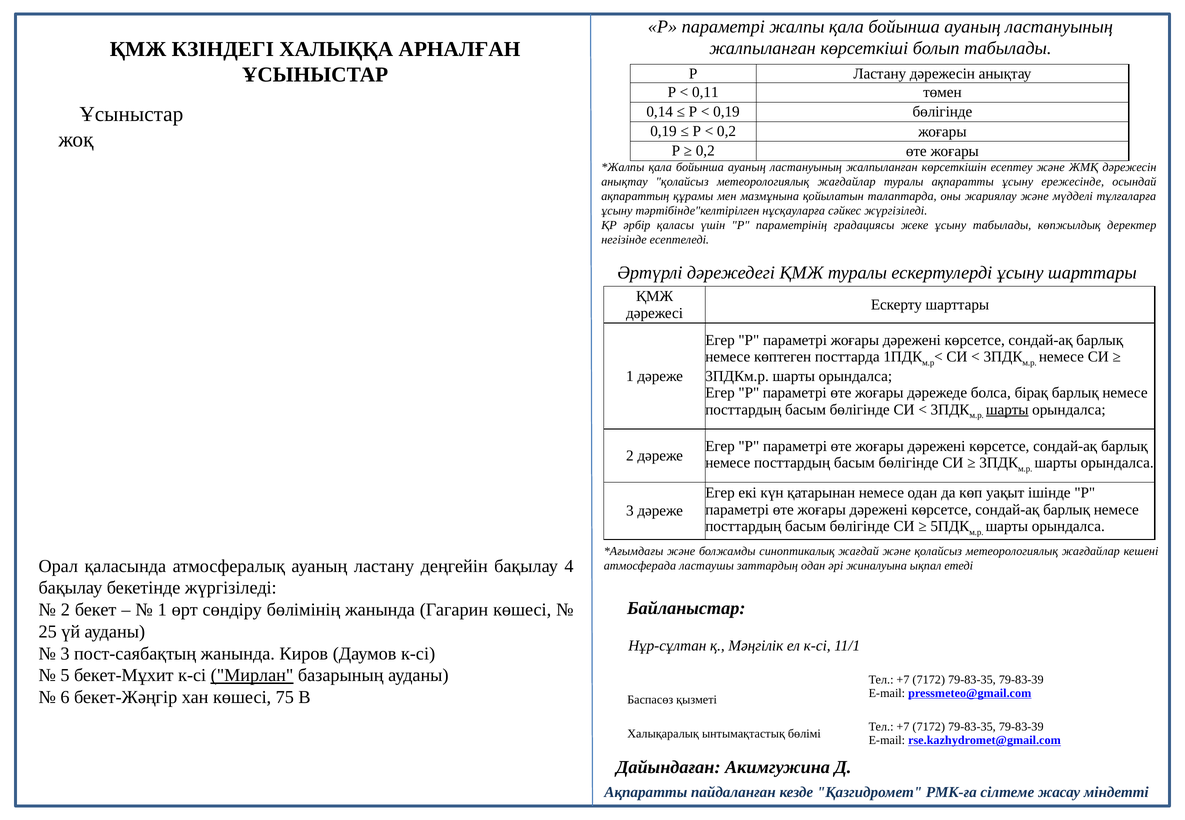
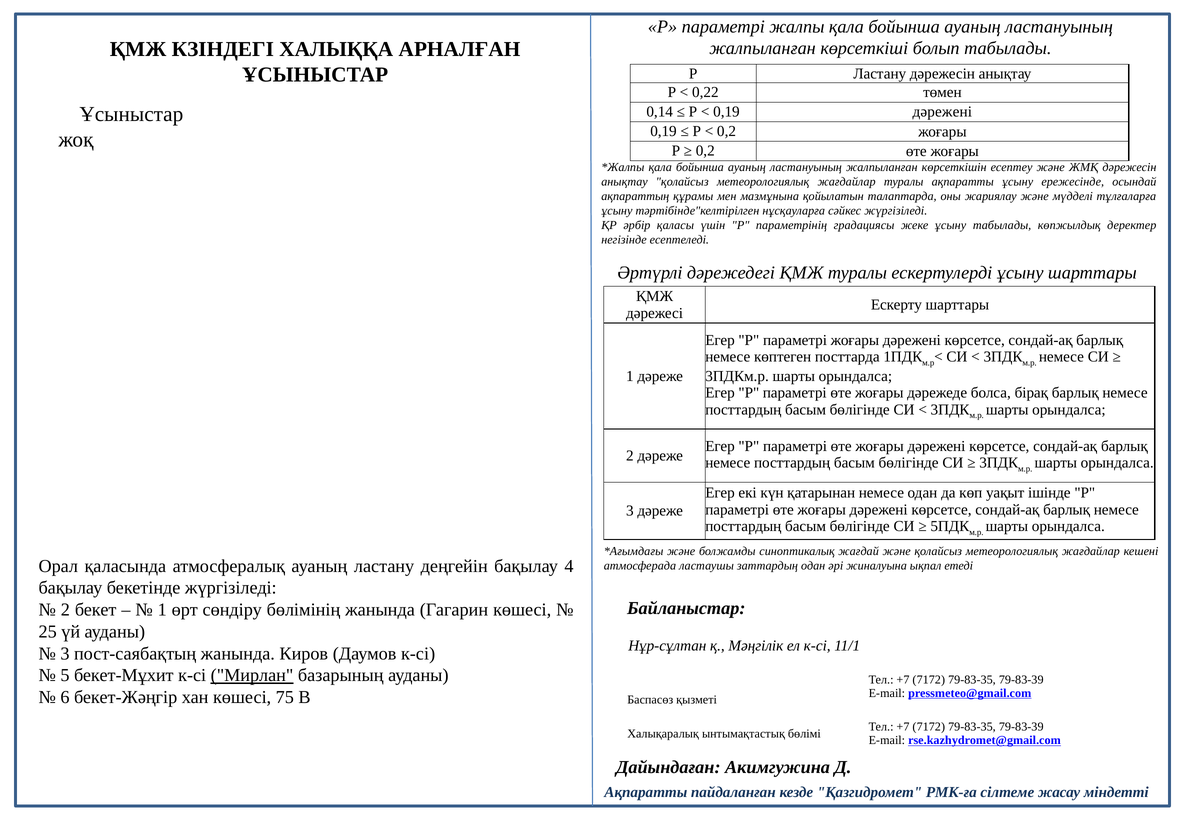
0,11: 0,11 -> 0,22
0,19 бөлігінде: бөлігінде -> дәрежені
шарты at (1007, 410) underline: present -> none
